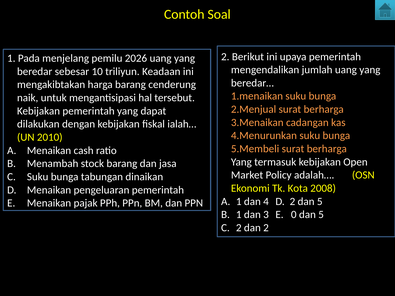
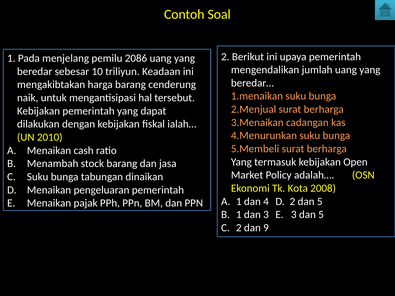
2026: 2026 -> 2086
E 0: 0 -> 3
dan 2: 2 -> 9
